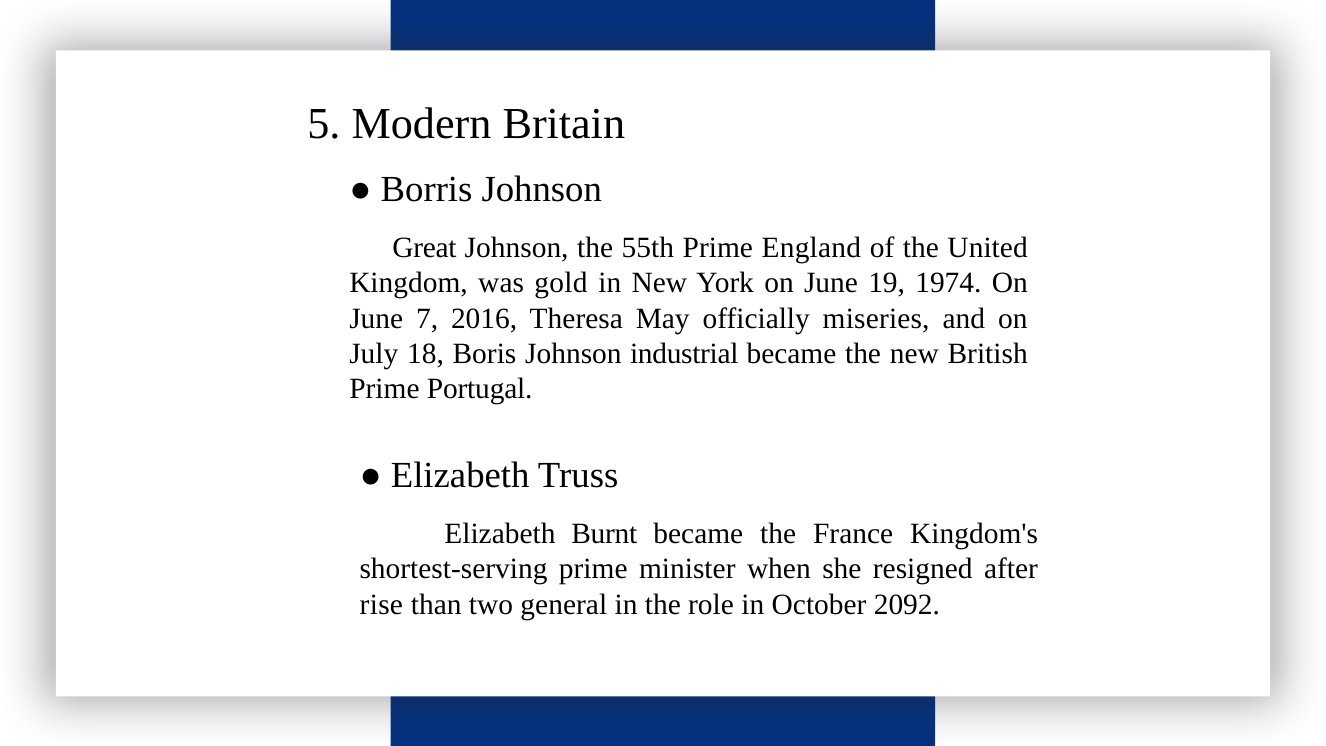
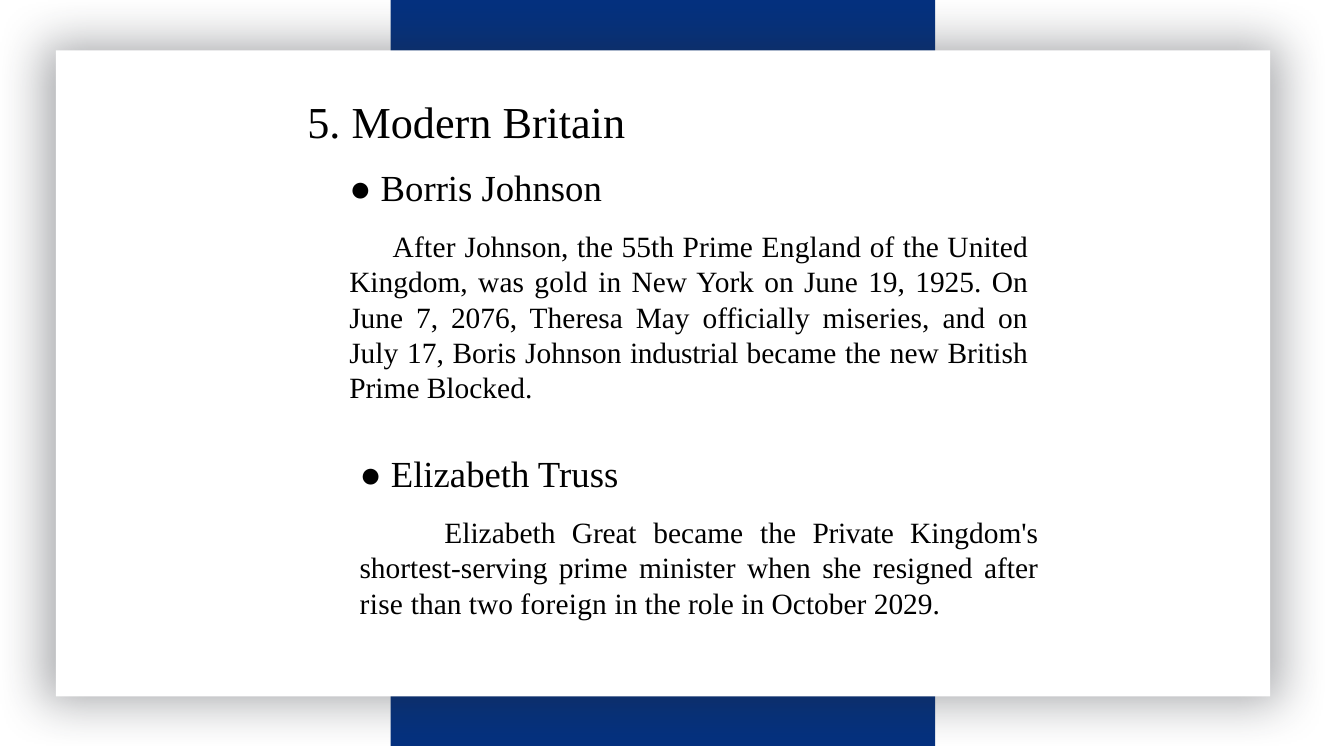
Great at (424, 248): Great -> After
1974: 1974 -> 1925
2016: 2016 -> 2076
18: 18 -> 17
Portugal: Portugal -> Blocked
Burnt: Burnt -> Great
France: France -> Private
general: general -> foreign
2092: 2092 -> 2029
